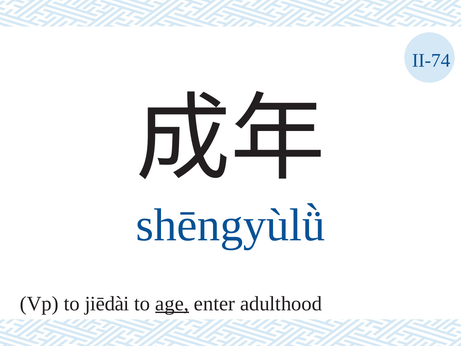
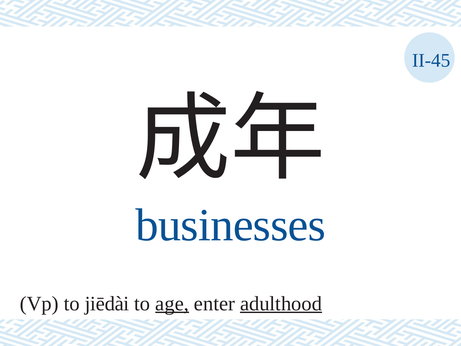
II-74: II-74 -> II-45
shēngyùlǜ: shēngyùlǜ -> businesses
adulthood underline: none -> present
